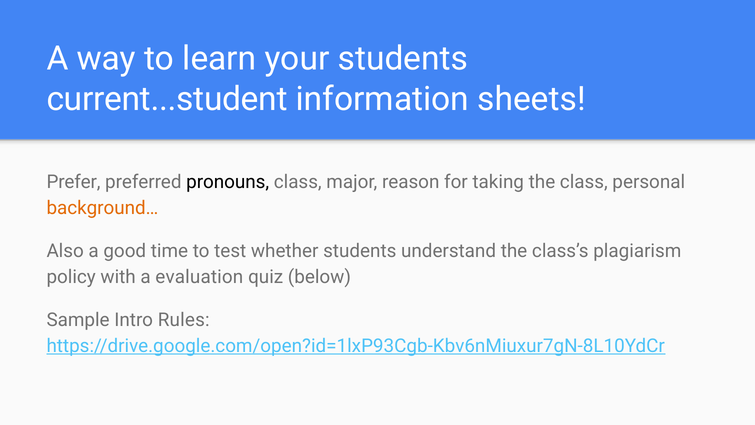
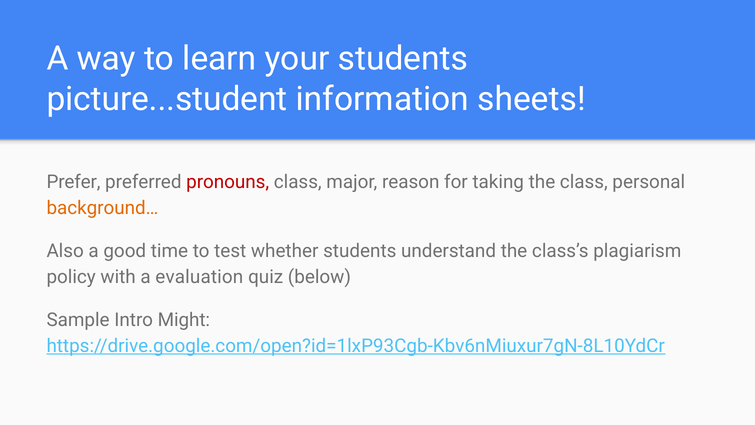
current...student: current...student -> picture...student
pronouns colour: black -> red
Rules: Rules -> Might
